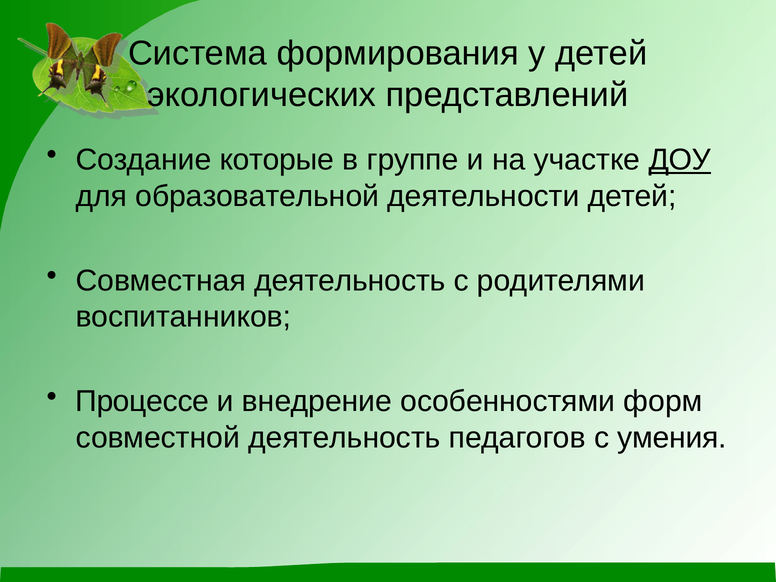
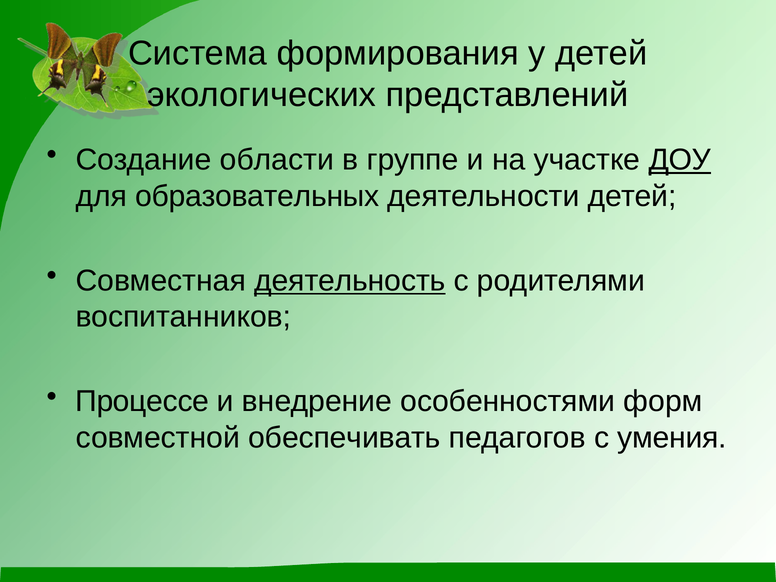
которые: которые -> области
образовательной: образовательной -> образовательных
деятельность at (350, 281) underline: none -> present
совместной деятельность: деятельность -> обеспечивать
